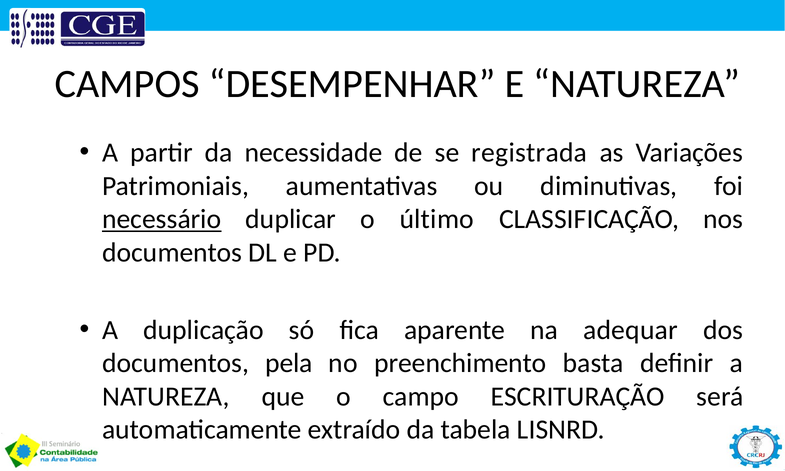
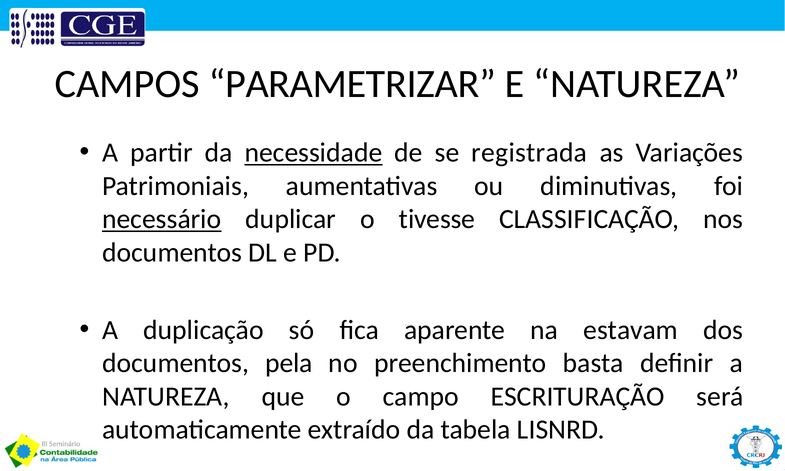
DESEMPENHAR: DESEMPENHAR -> PARAMETRIZAR
necessidade underline: none -> present
último: último -> tivesse
adequar: adequar -> estavam
